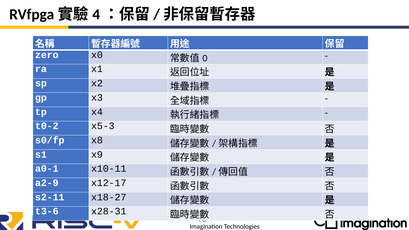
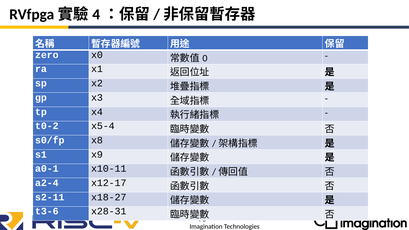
x5-3: x5-3 -> x5-4
a2-9: a2-9 -> a2-4
